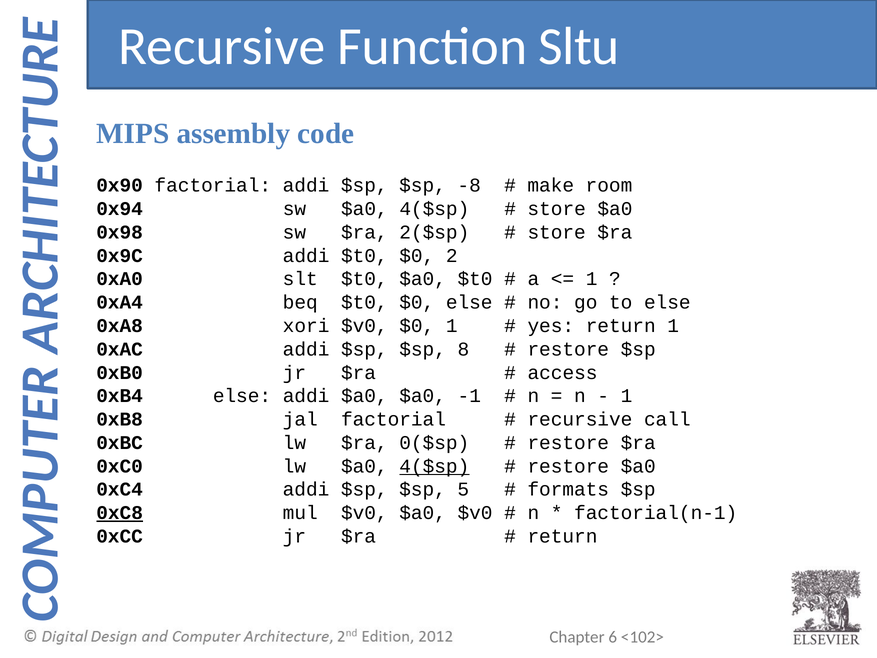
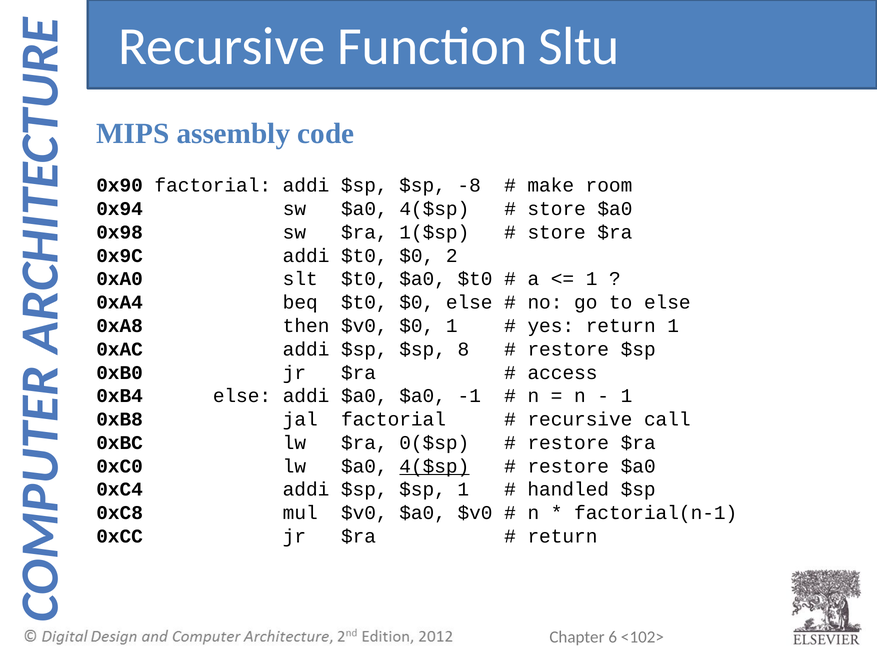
2($sp: 2($sp -> 1($sp
xori: xori -> then
$sp 5: 5 -> 1
formats: formats -> handled
0xC8 underline: present -> none
